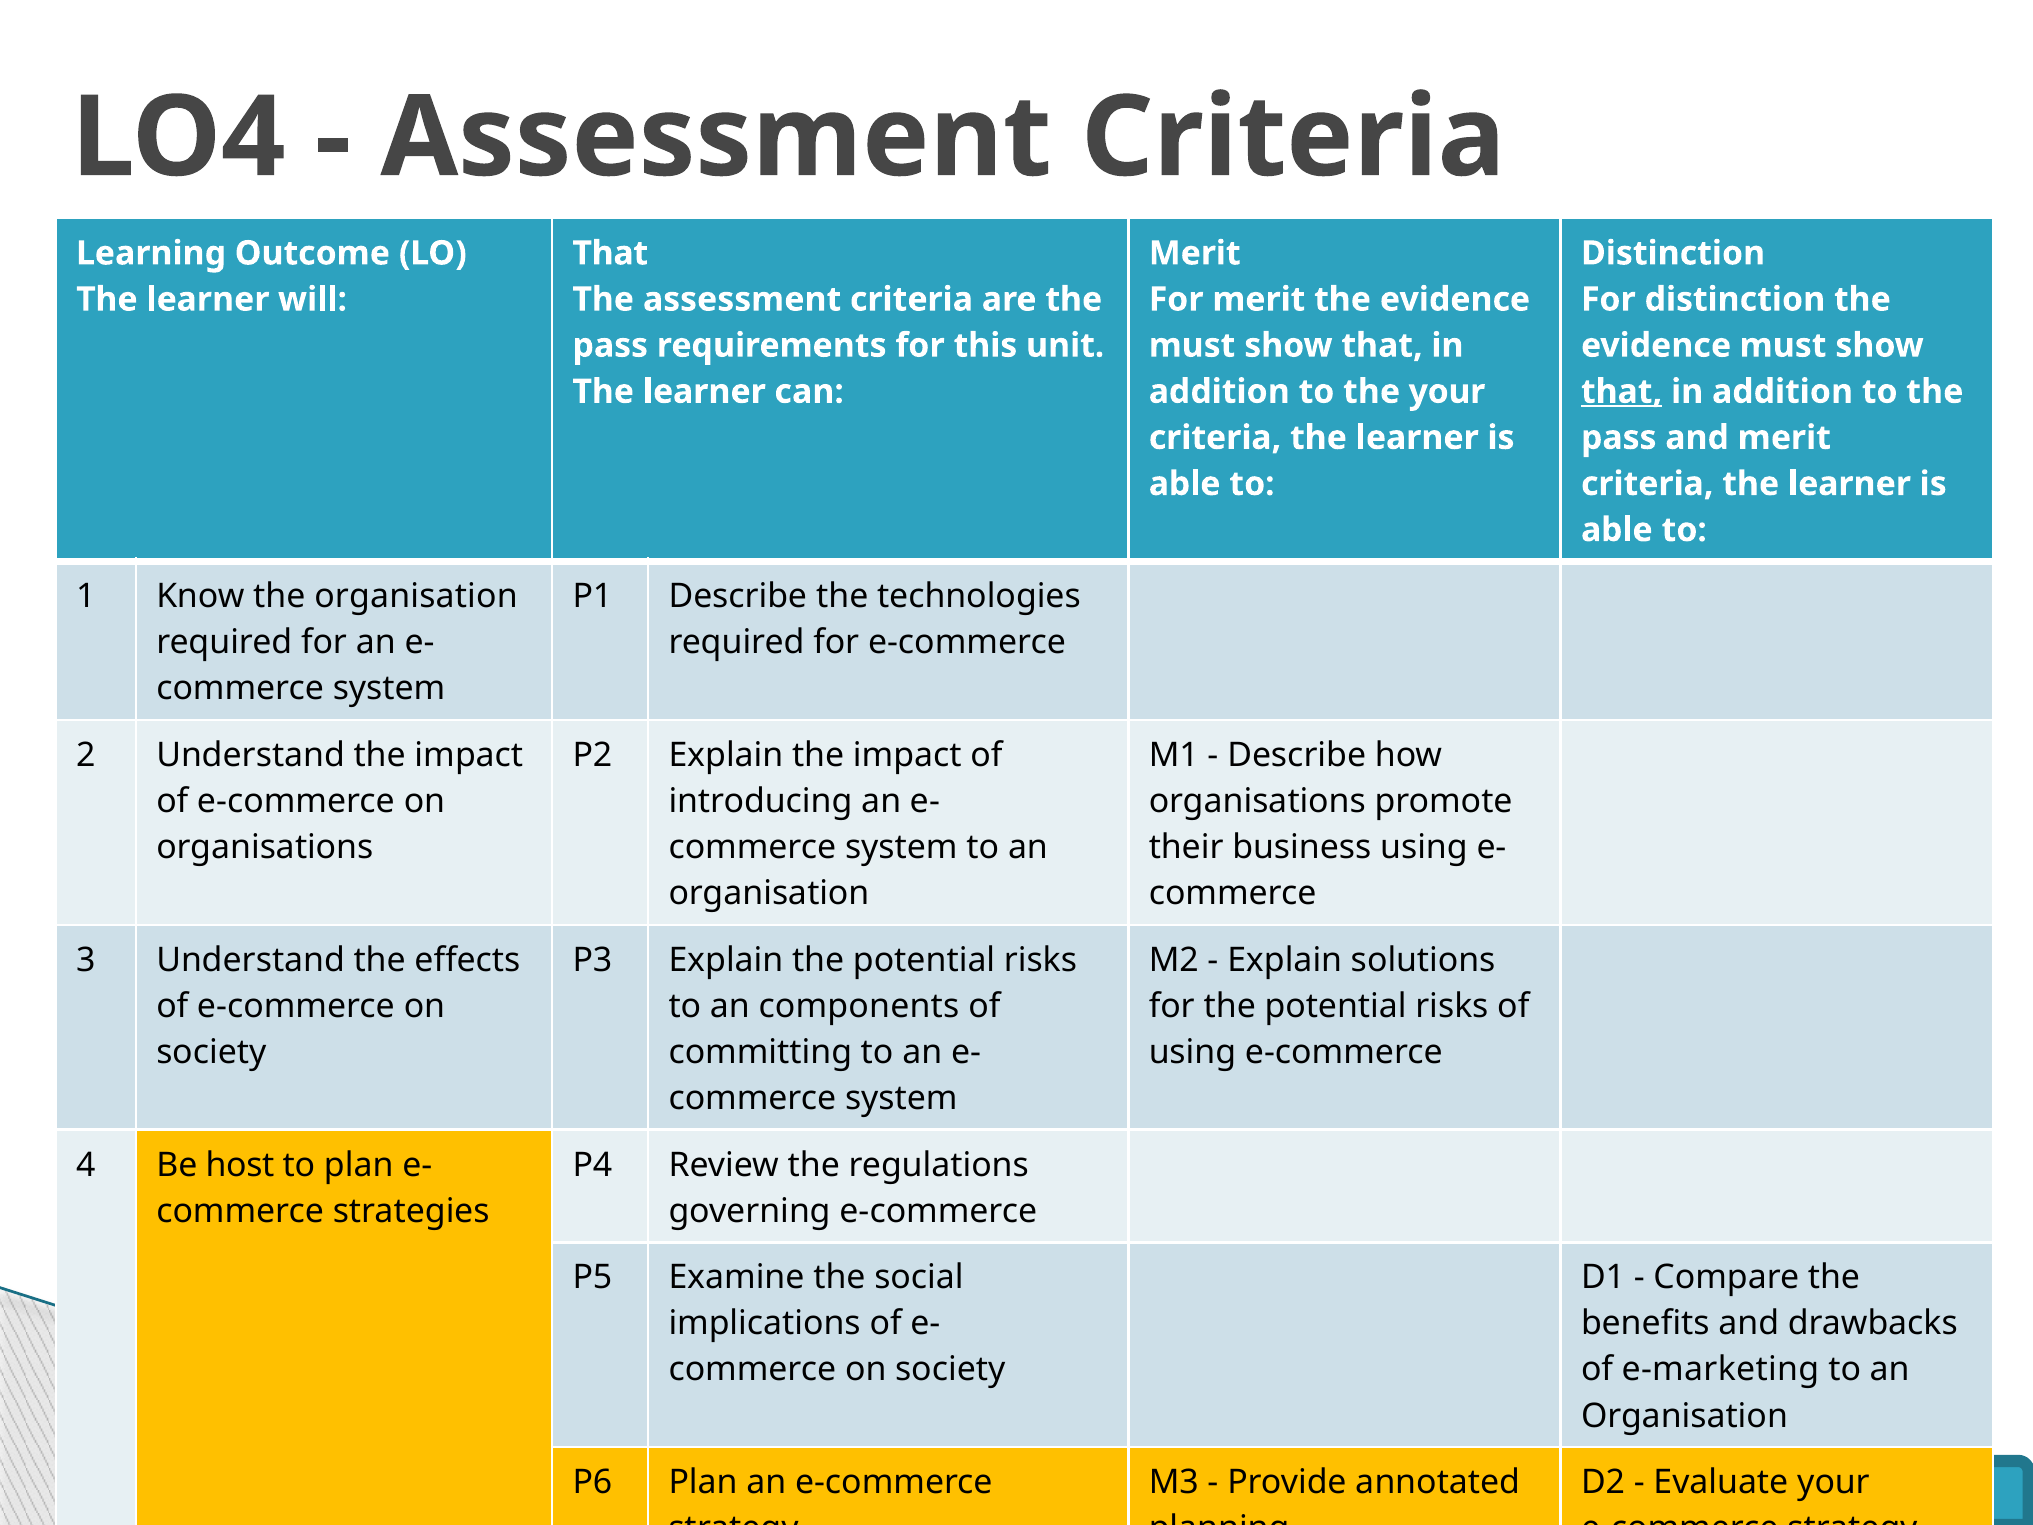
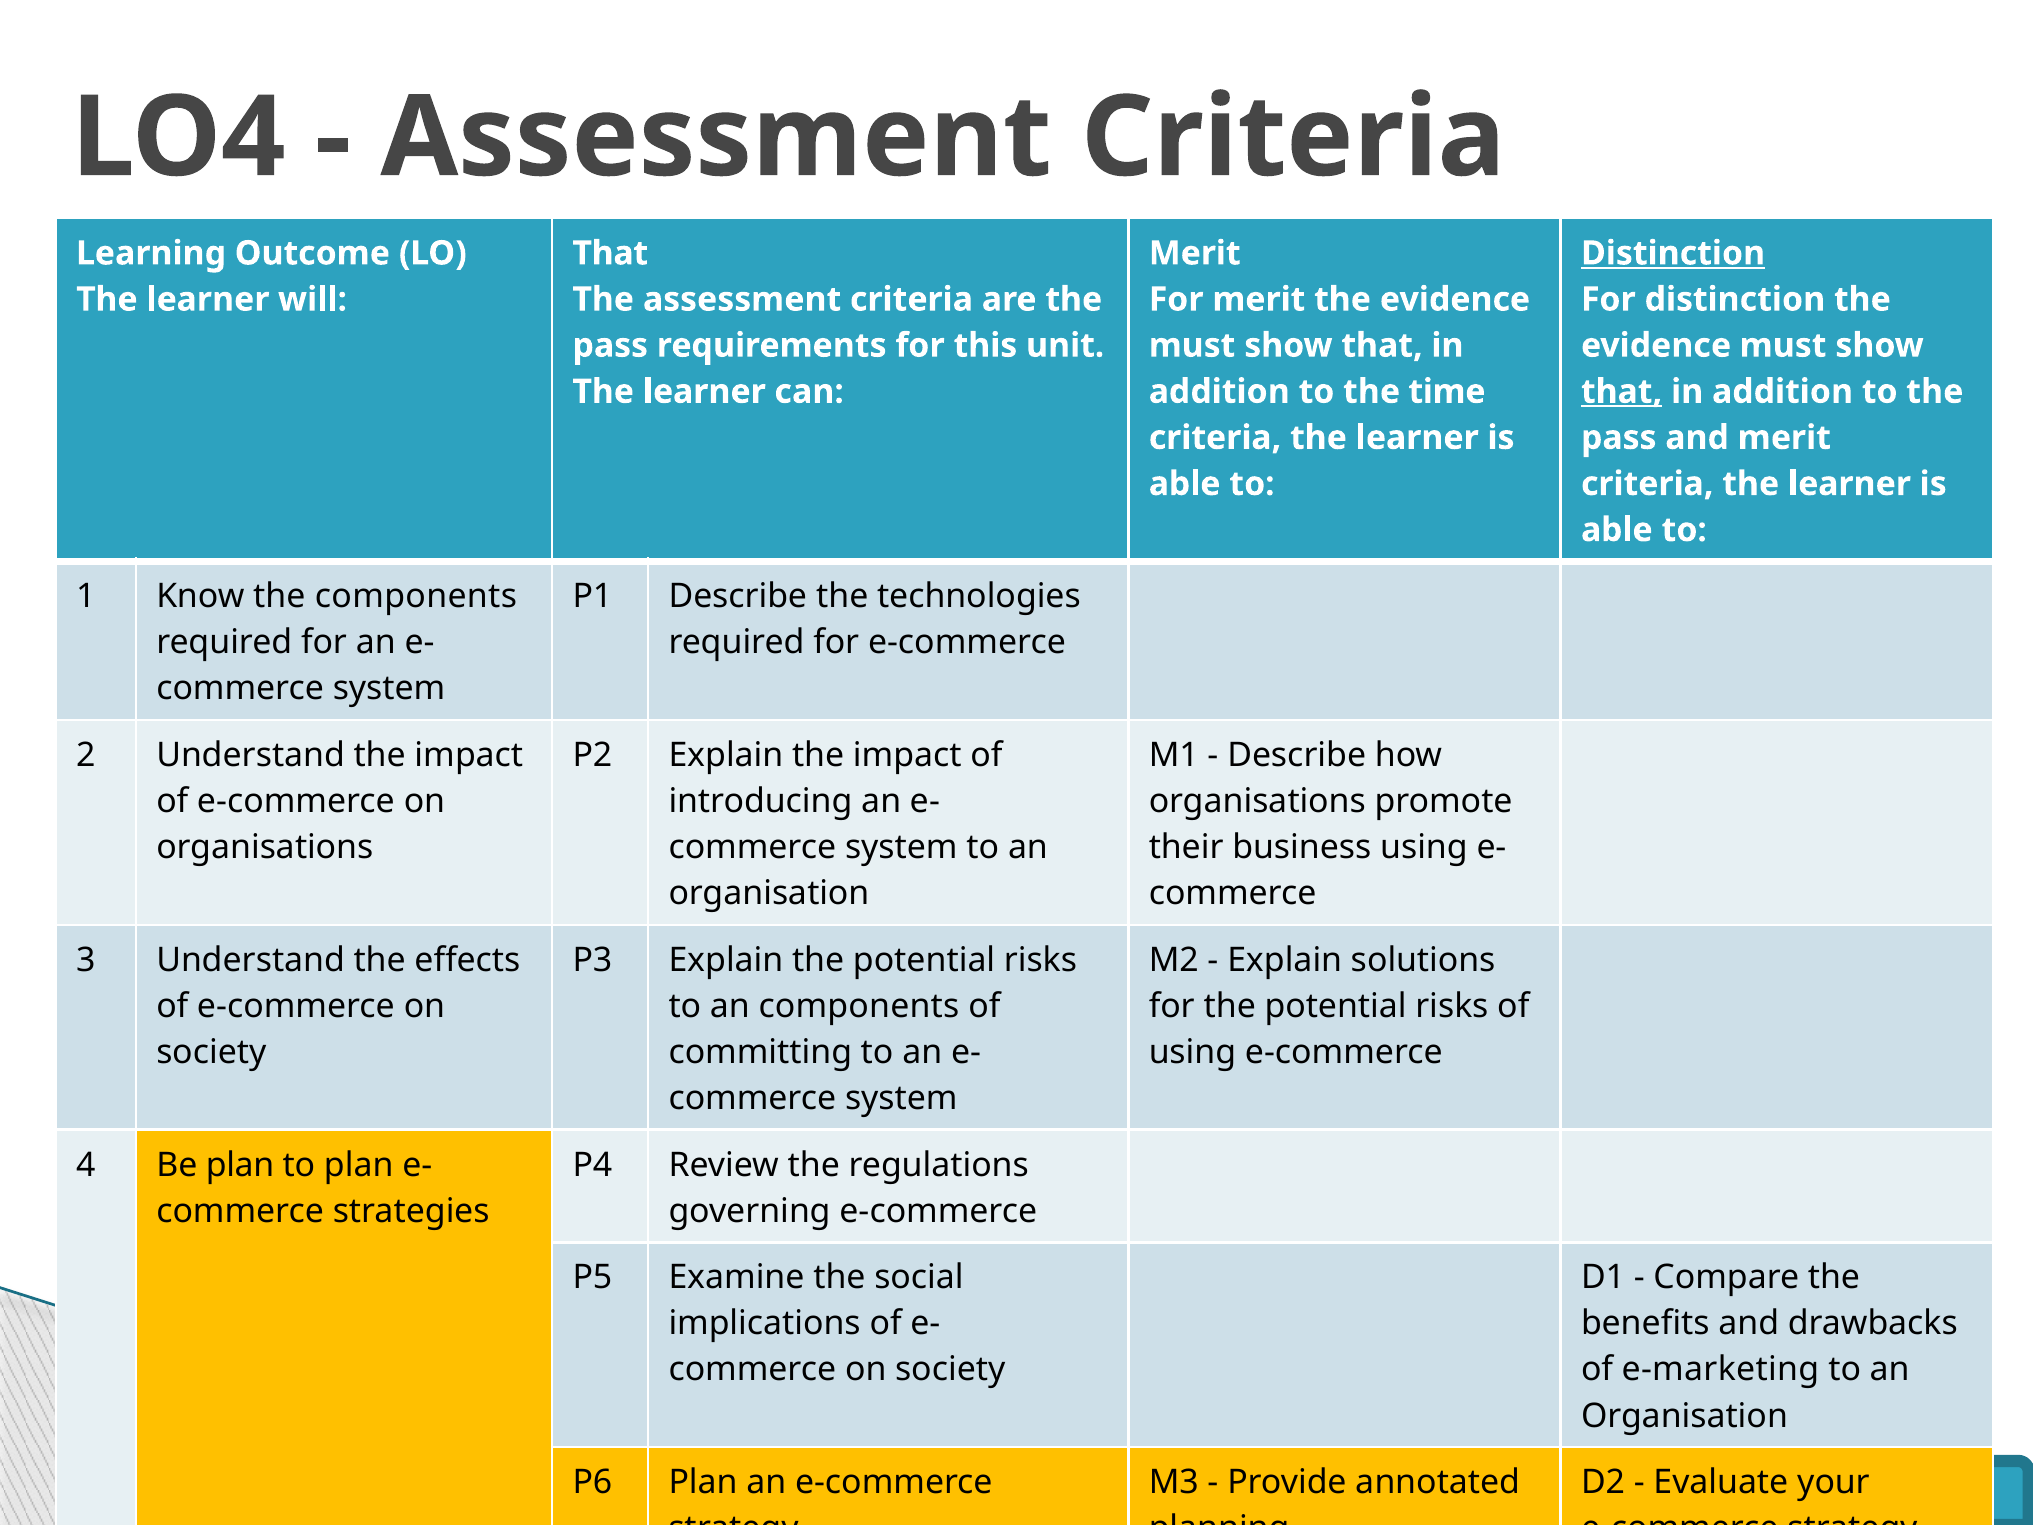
Distinction at (1673, 253) underline: none -> present
the your: your -> time
the organisation: organisation -> components
Be host: host -> plan
